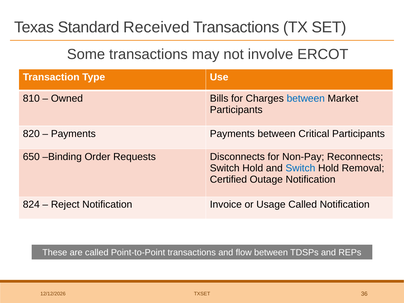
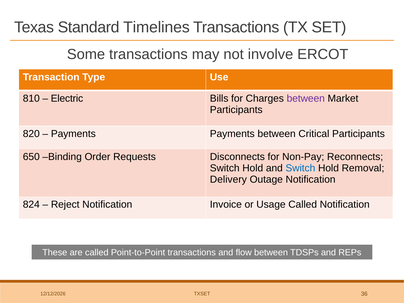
Received: Received -> Timelines
Owned: Owned -> Electric
between at (306, 98) colour: blue -> purple
Certified: Certified -> Delivery
